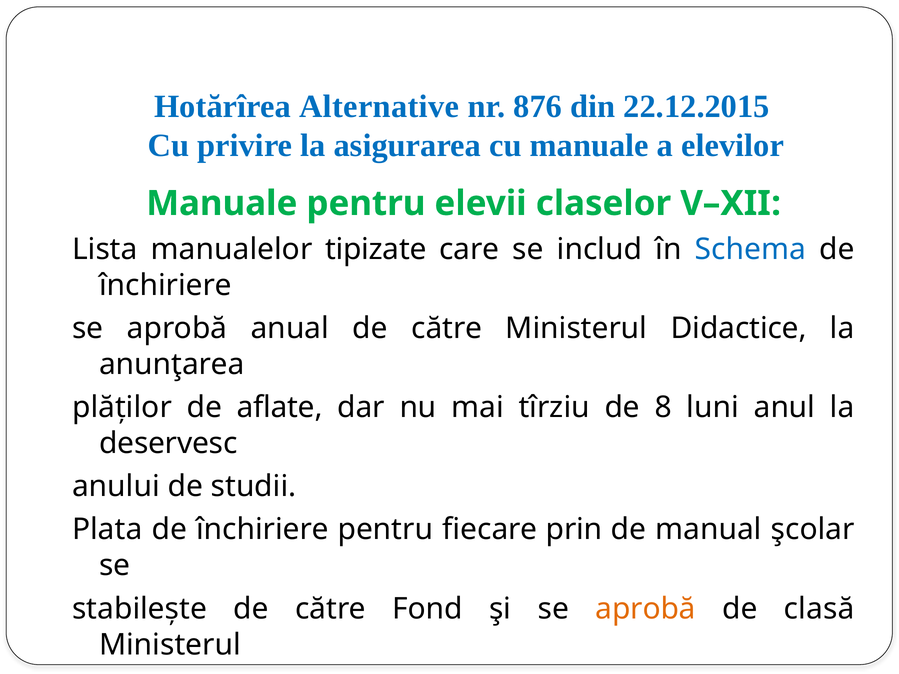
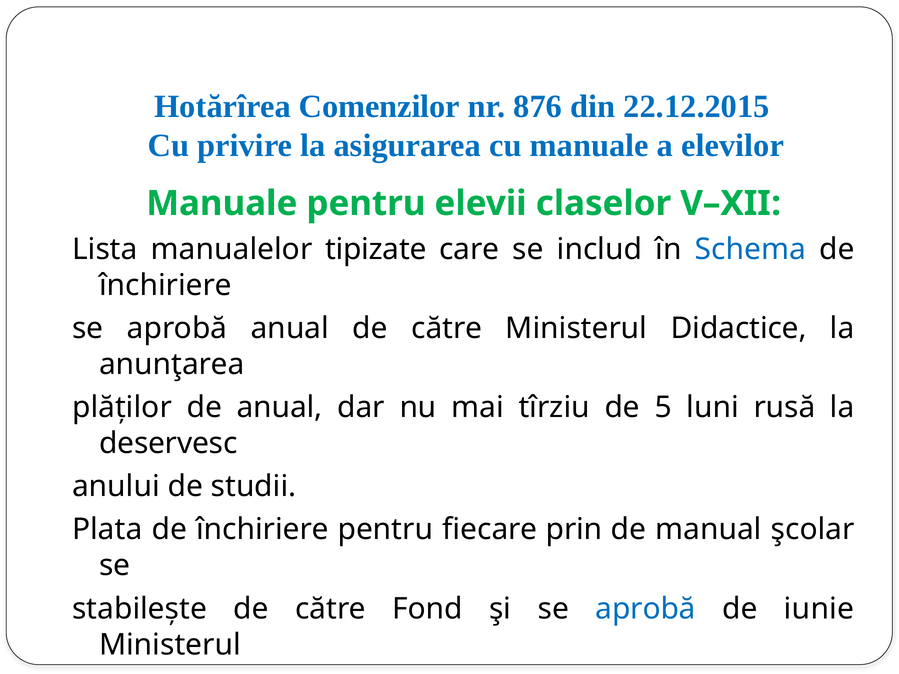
Alternative: Alternative -> Comenzilor
de aflate: aflate -> anual
8: 8 -> 5
anul: anul -> rusă
aprobă at (646, 609) colour: orange -> blue
clasă: clasă -> iunie
